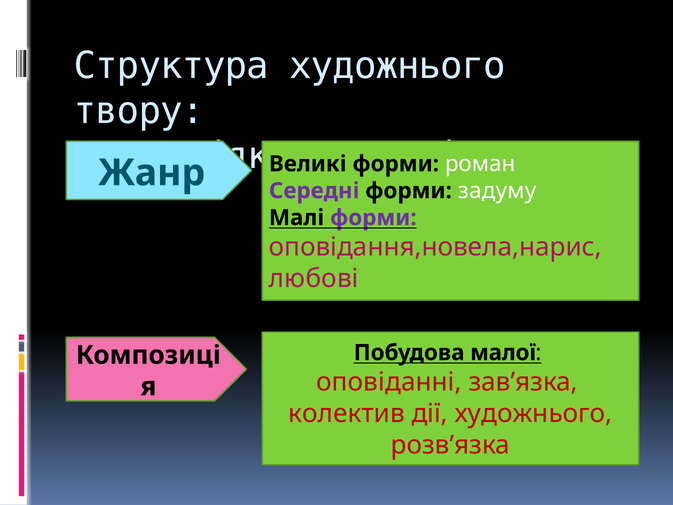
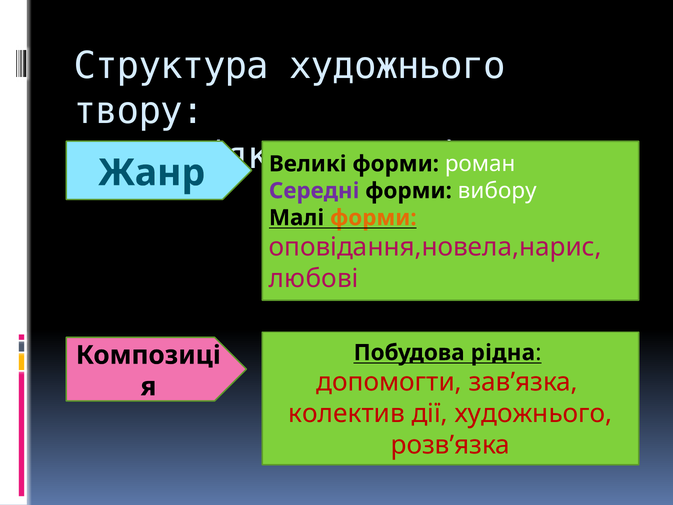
задуму: задуму -> вибору
форми at (373, 218) colour: purple -> orange
малої: малої -> рідна
оповіданні: оповіданні -> допомогти
